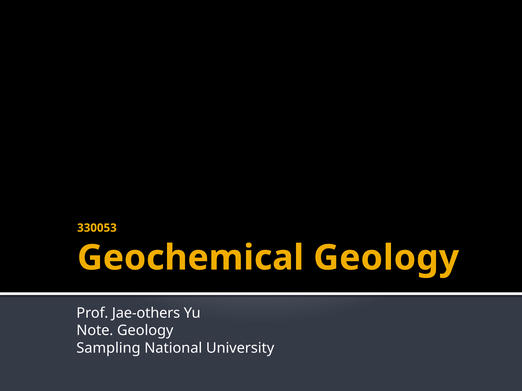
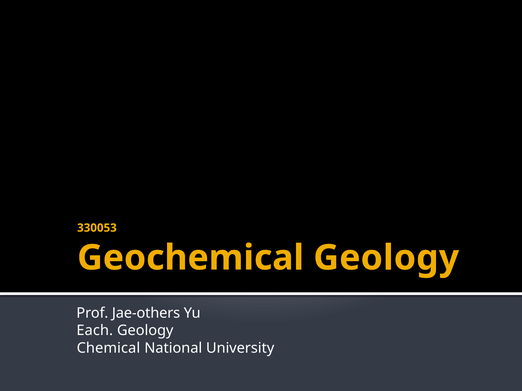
Note: Note -> Each
Sampling: Sampling -> Chemical
